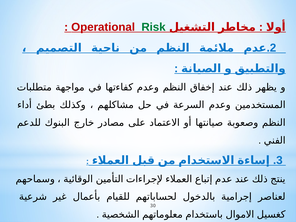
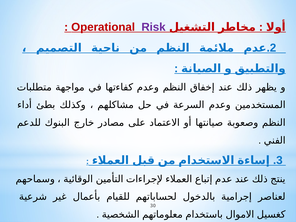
Risk colour: green -> purple
